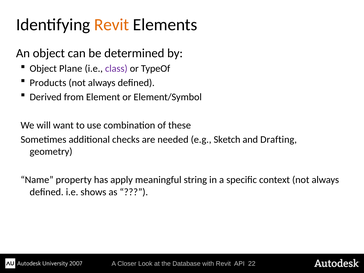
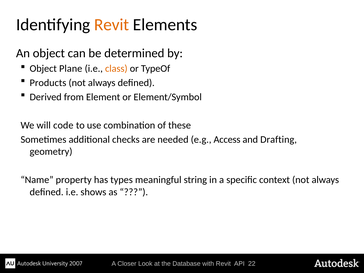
class colour: purple -> orange
want: want -> code
Sketch: Sketch -> Access
apply: apply -> types
